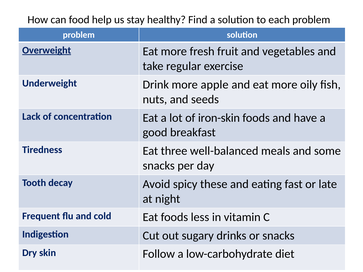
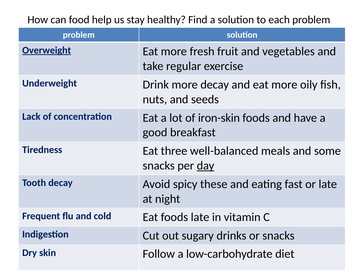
more apple: apple -> decay
day underline: none -> present
foods less: less -> late
